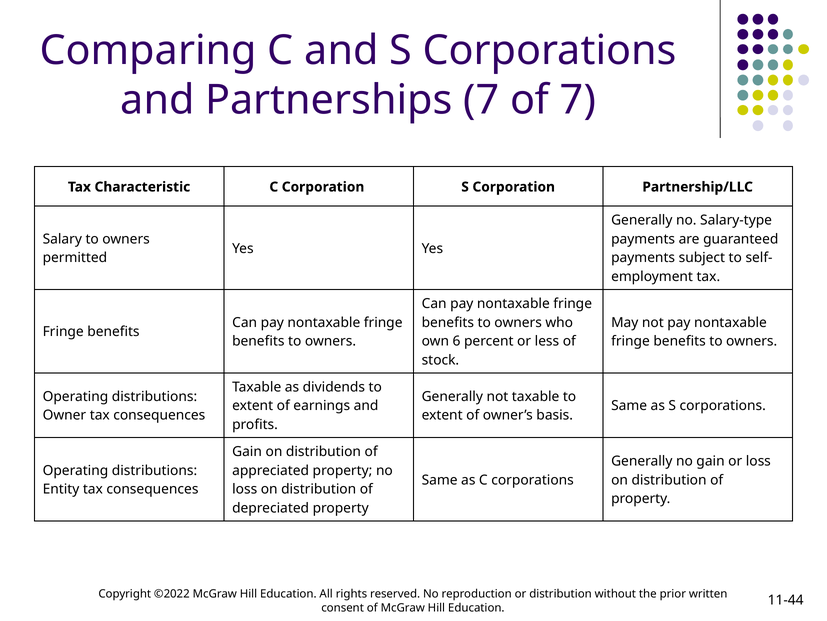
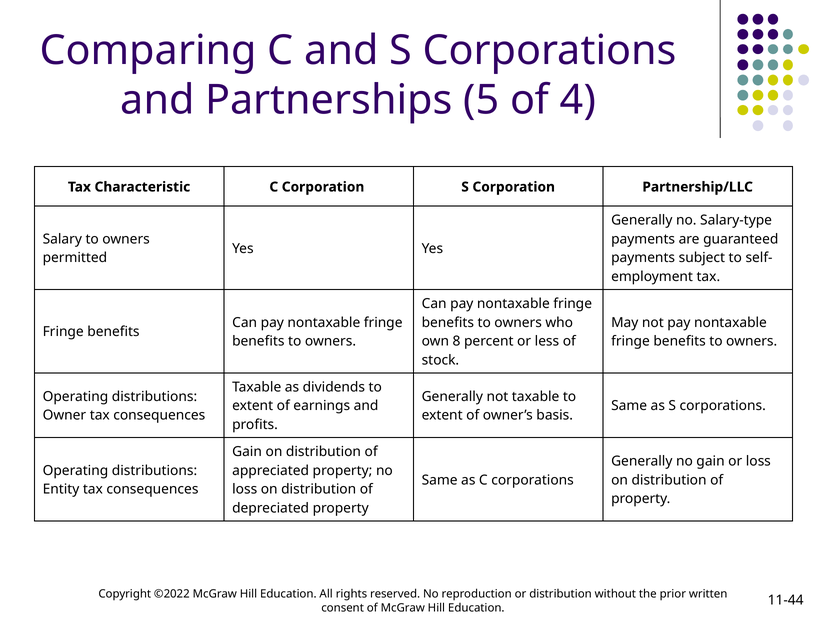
Partnerships 7: 7 -> 5
of 7: 7 -> 4
6: 6 -> 8
